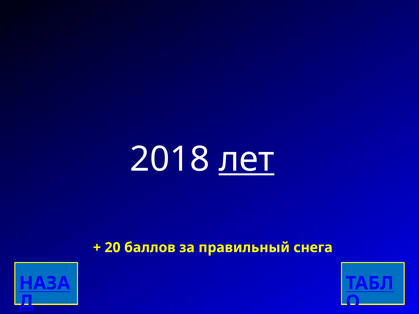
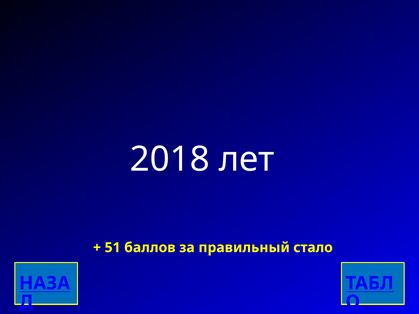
лет underline: present -> none
20: 20 -> 51
снега: снега -> стало
